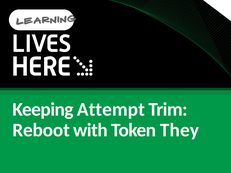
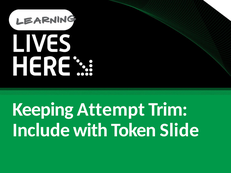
Reboot: Reboot -> Include
They: They -> Slide
